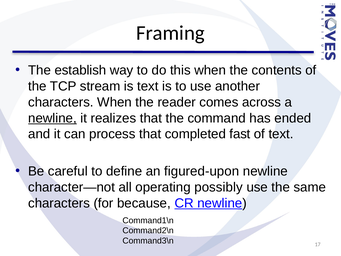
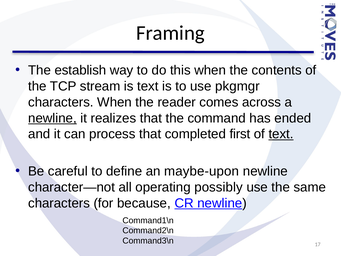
another: another -> pkgmgr
fast: fast -> first
text at (281, 134) underline: none -> present
figured-upon: figured-upon -> maybe-upon
